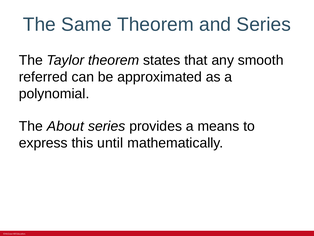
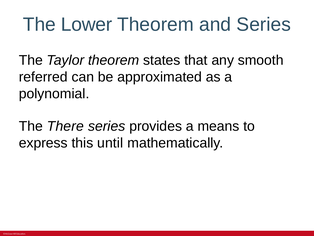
Same: Same -> Lower
About: About -> There
